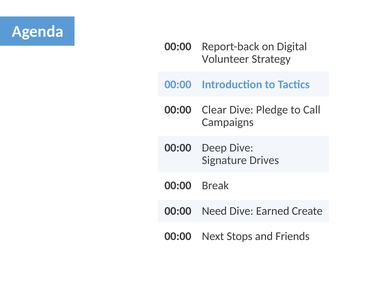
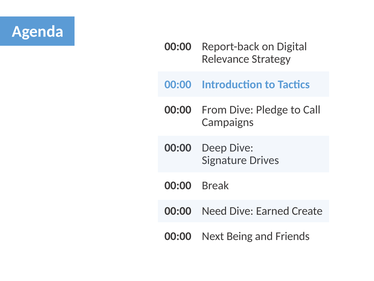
Volunteer: Volunteer -> Relevance
Clear: Clear -> From
Stops: Stops -> Being
